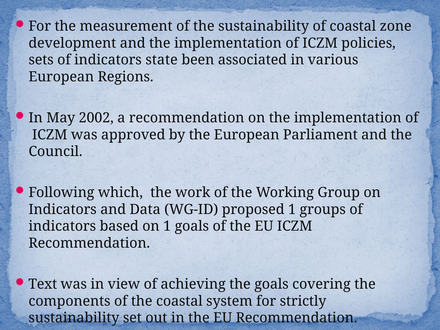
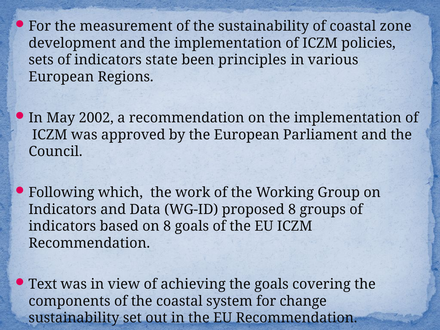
associated: associated -> principles
proposed 1: 1 -> 8
on 1: 1 -> 8
strictly: strictly -> change
